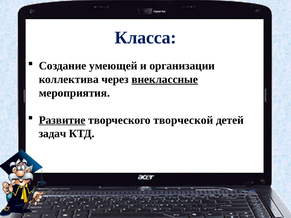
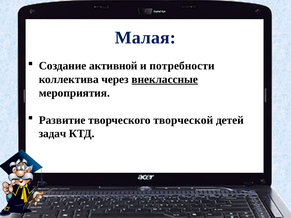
Класса: Класса -> Малая
умеющей: умеющей -> активной
организации: организации -> потребности
Развитие underline: present -> none
